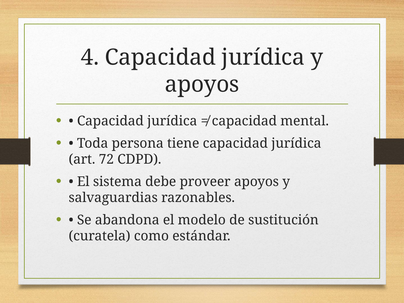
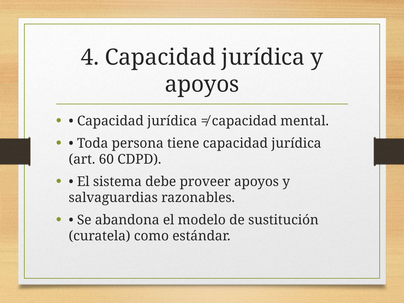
72: 72 -> 60
